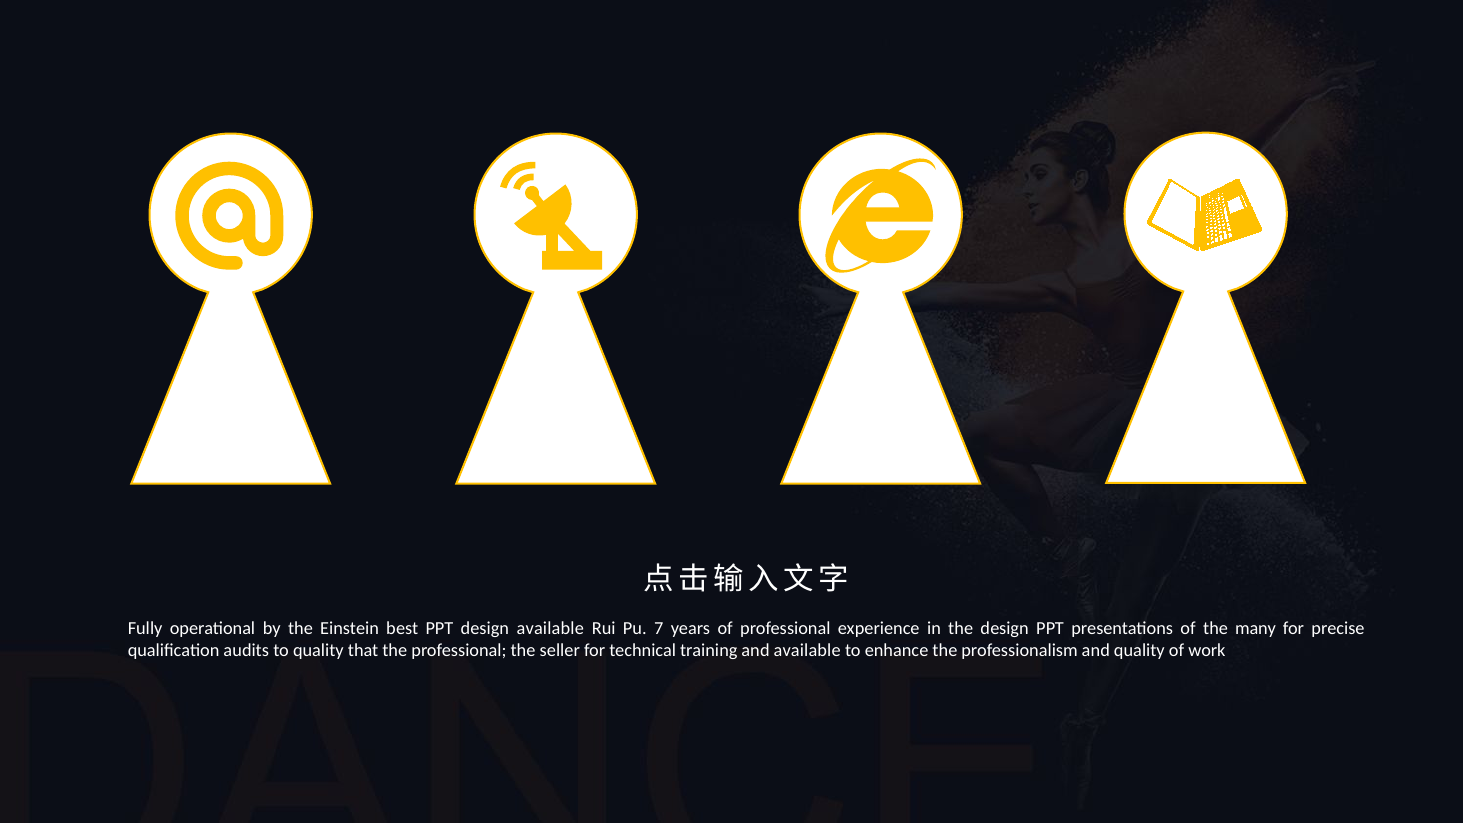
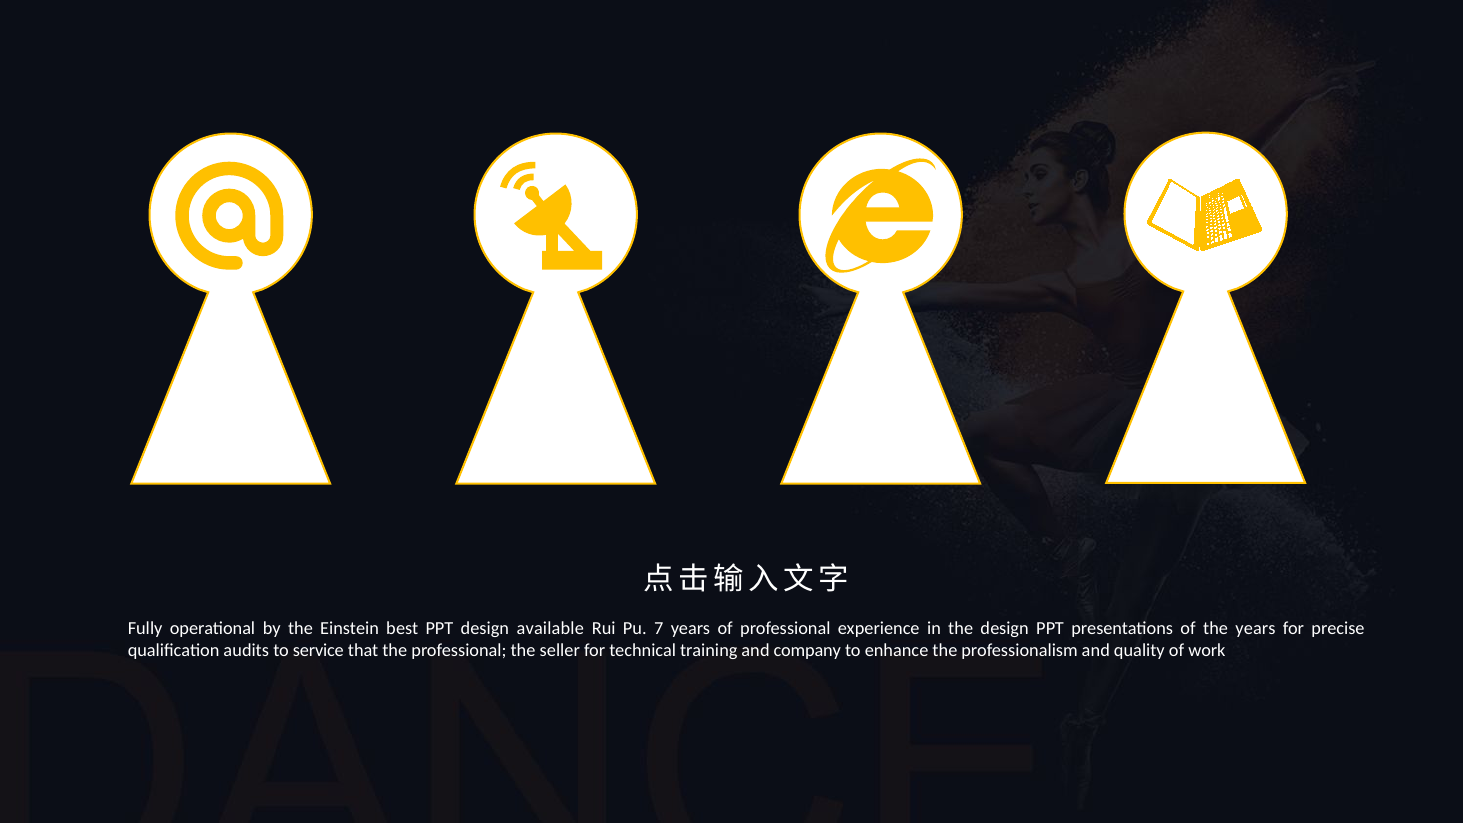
the many: many -> years
to quality: quality -> service
and available: available -> company
